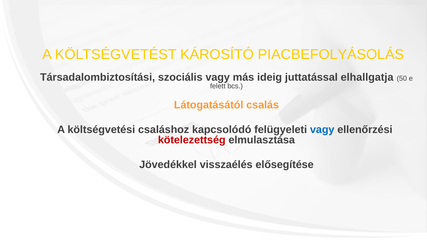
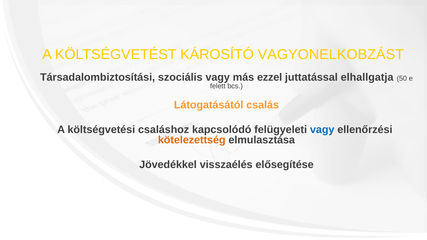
PIACBEFOLYÁSOLÁS: PIACBEFOLYÁSOLÁS -> VAGYONELKOBZÁST
ideig: ideig -> ezzel
kötelezettség colour: red -> orange
